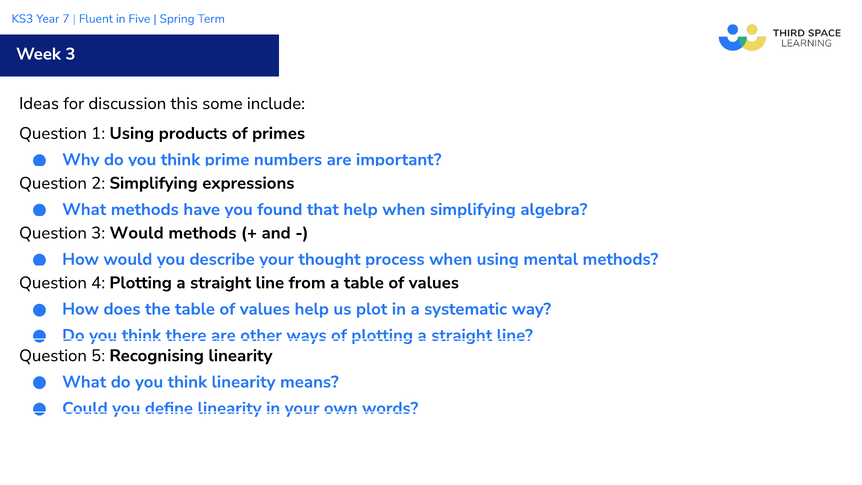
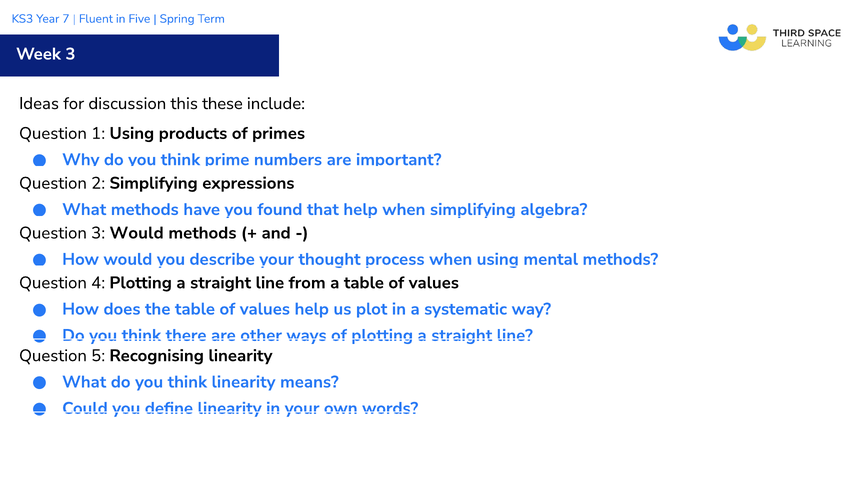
some: some -> these
